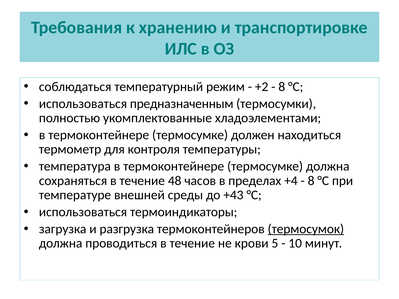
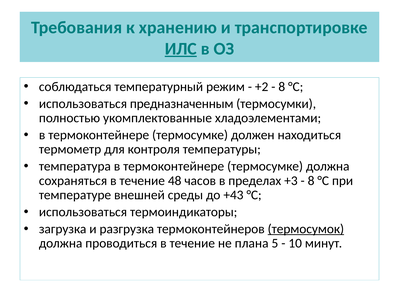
ИЛС underline: none -> present
+4: +4 -> +3
крови: крови -> плана
